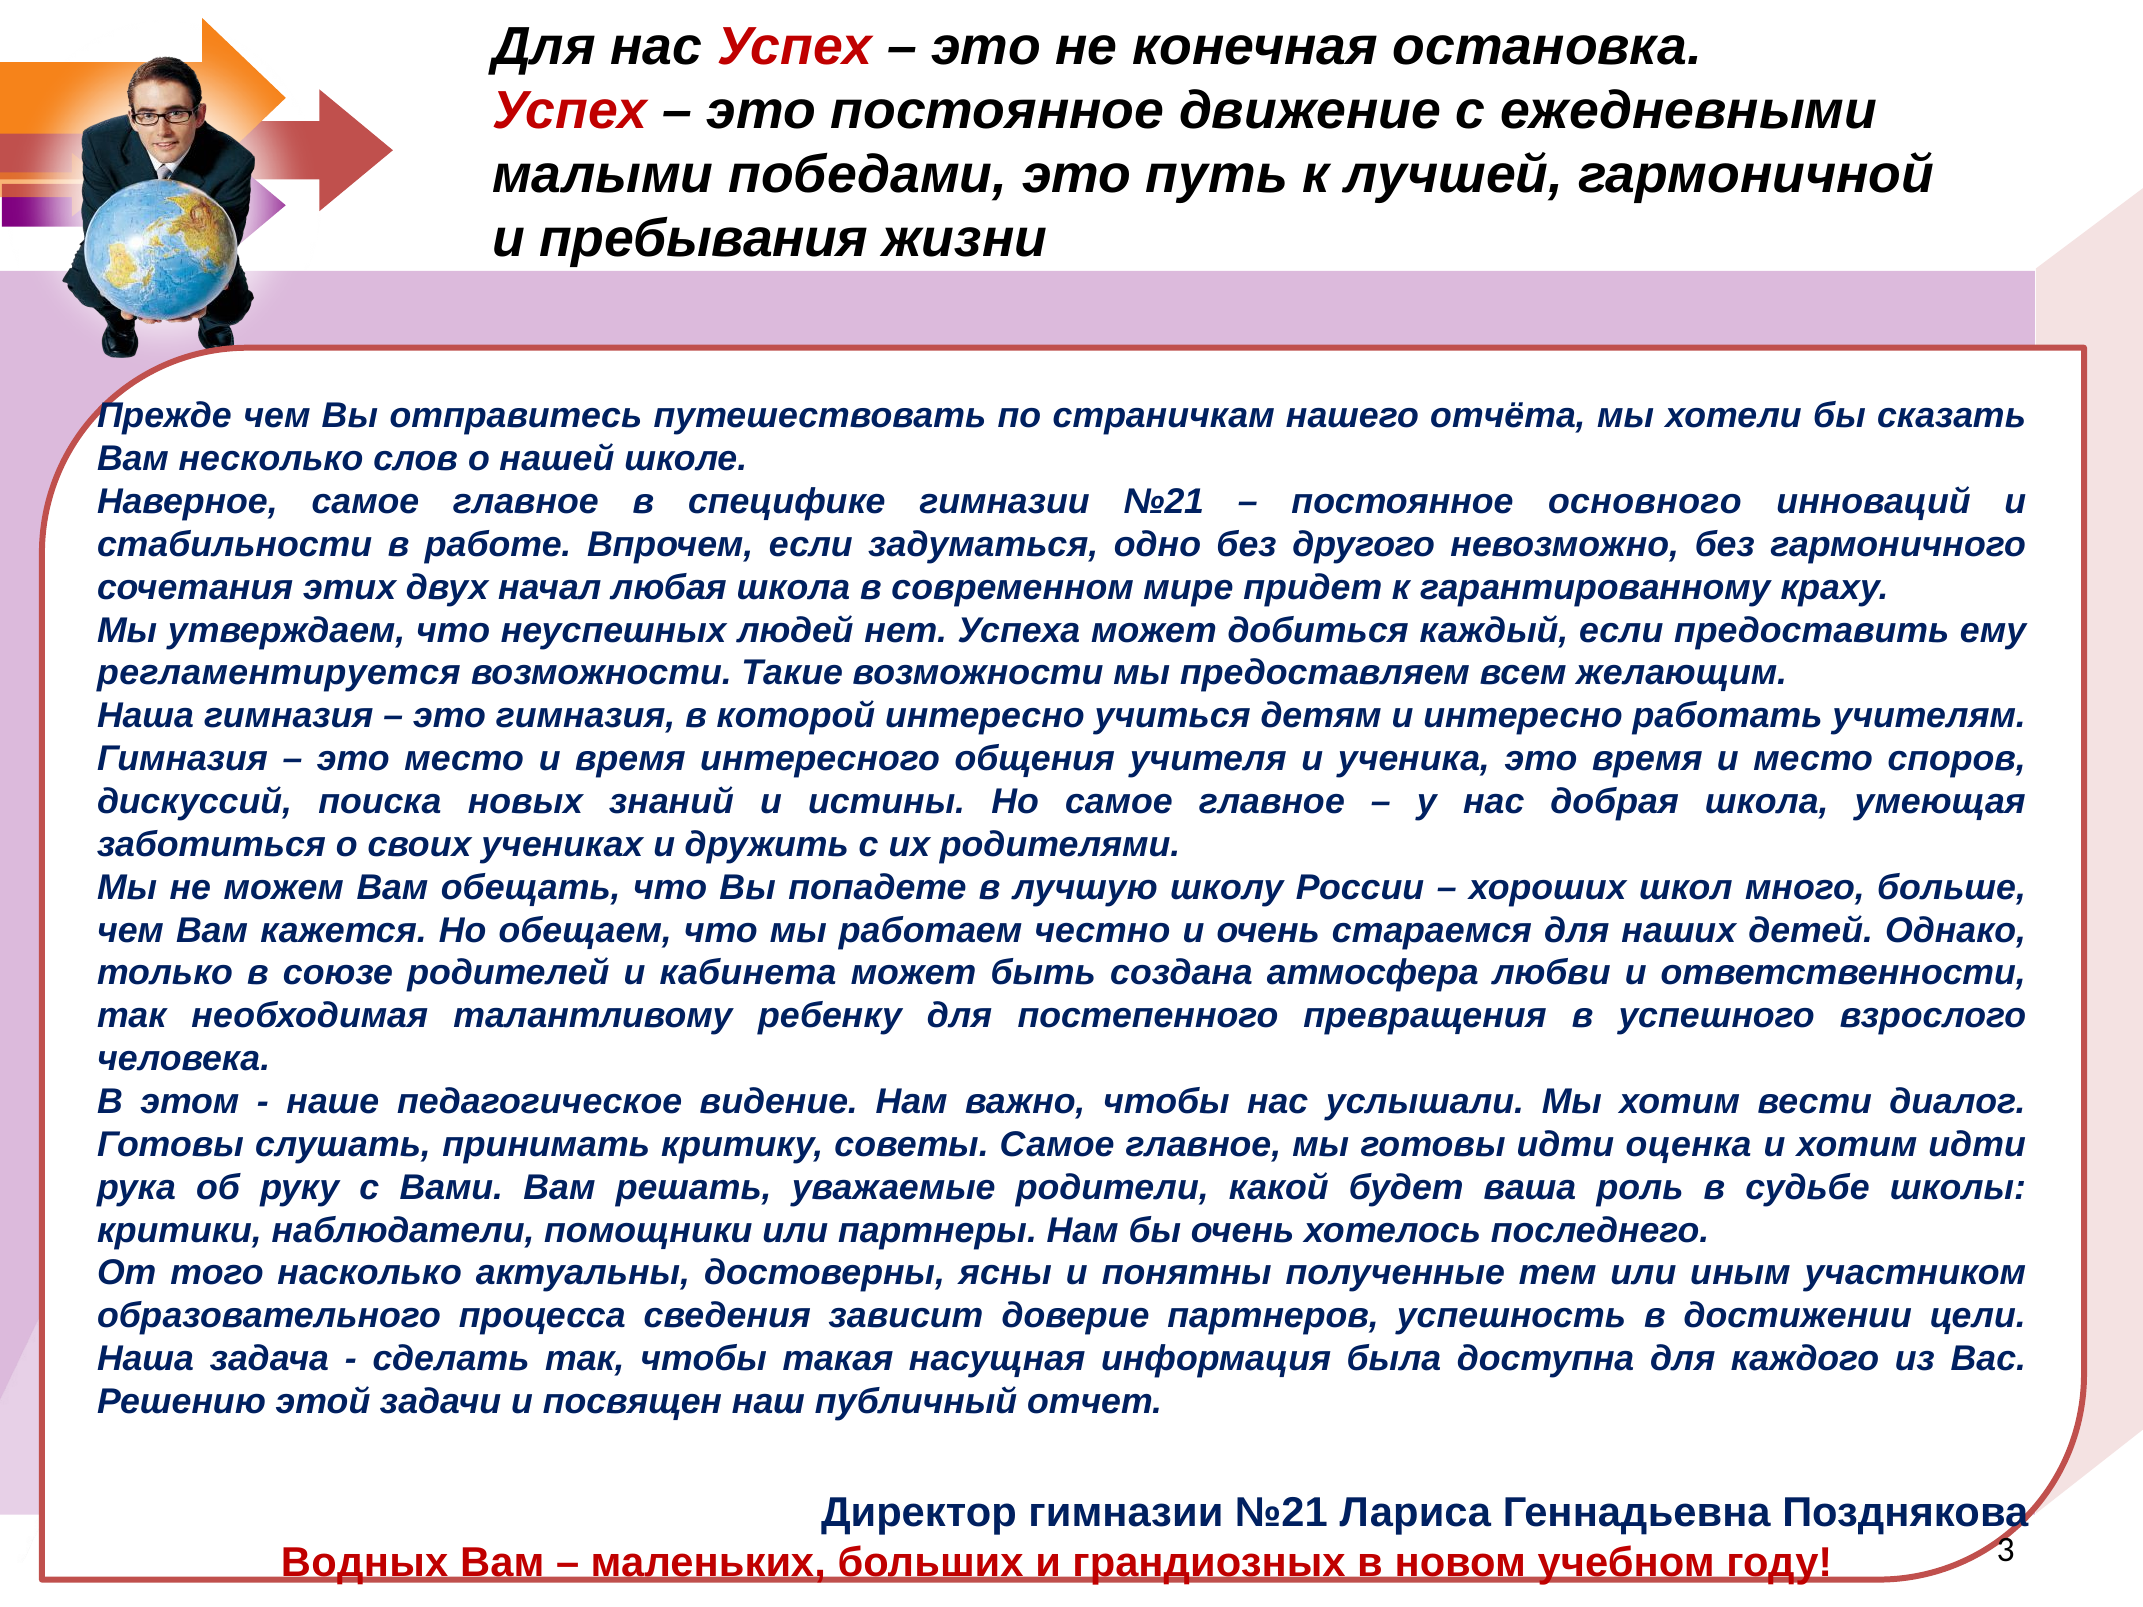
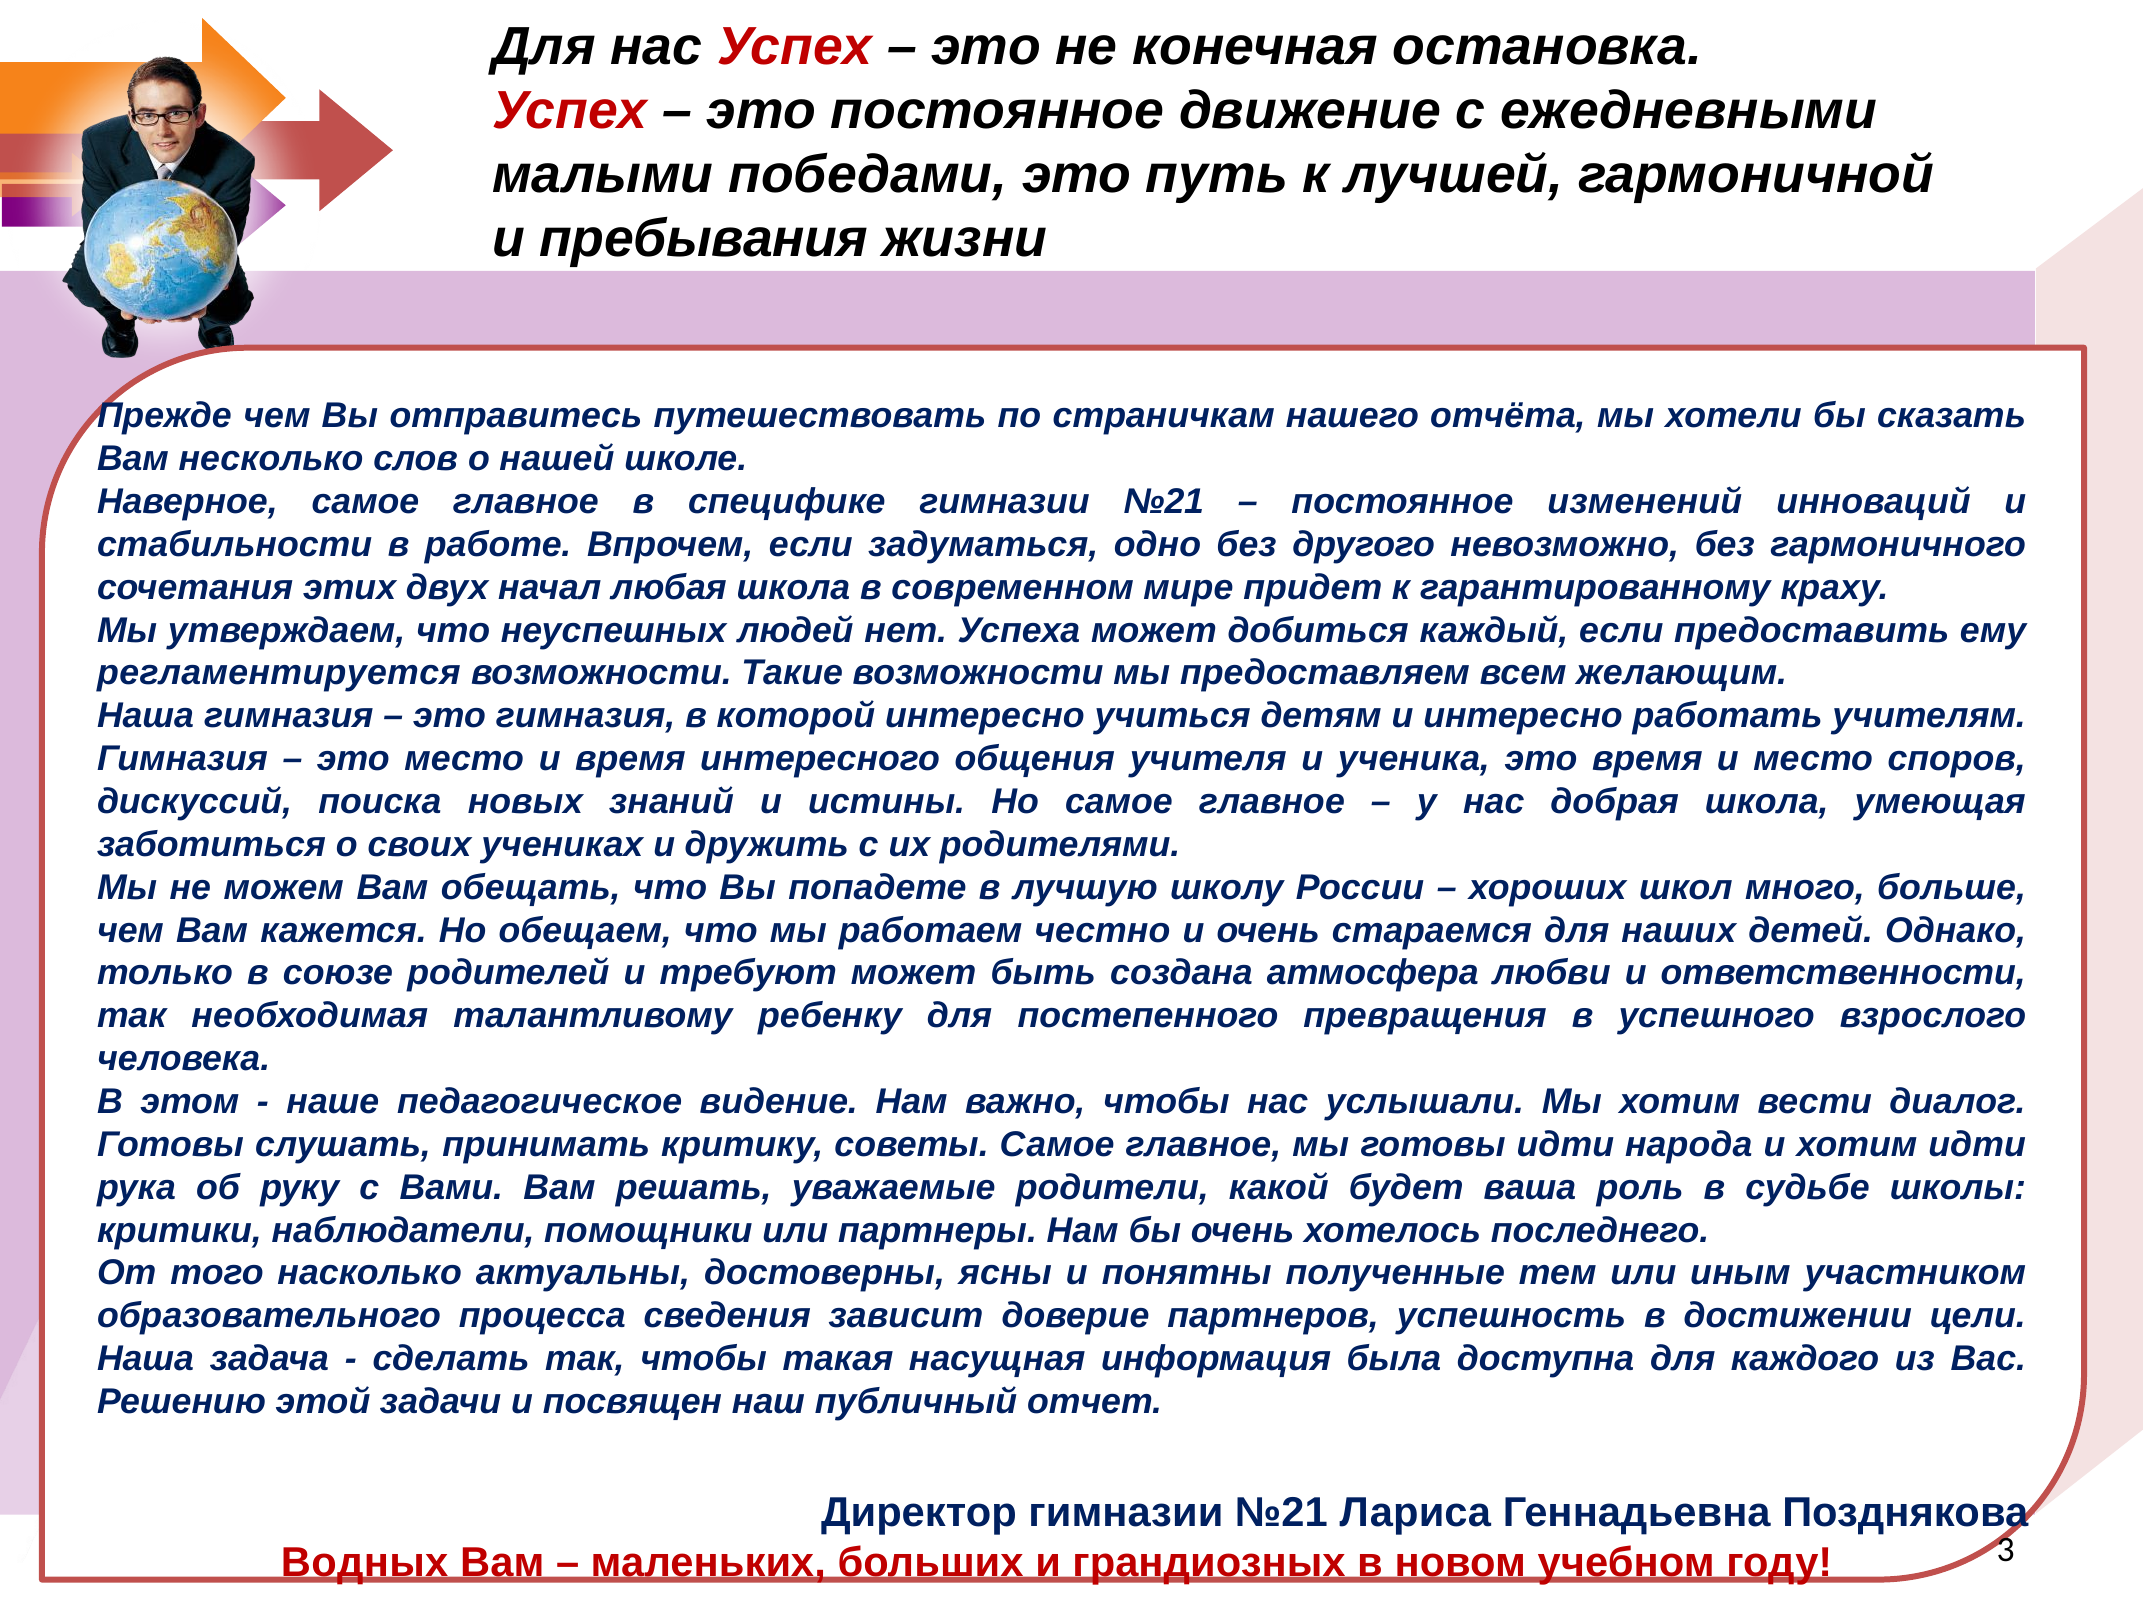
основного: основного -> изменений
кабинета: кабинета -> требуют
оценка: оценка -> народа
